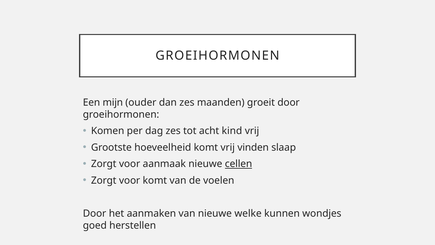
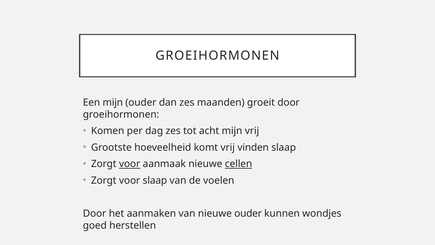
acht kind: kind -> mijn
voor at (130, 164) underline: none -> present
voor komt: komt -> slaap
nieuwe welke: welke -> ouder
